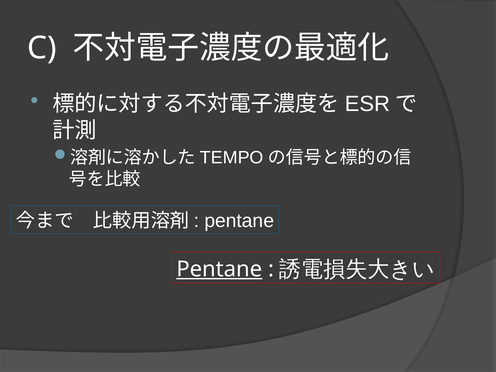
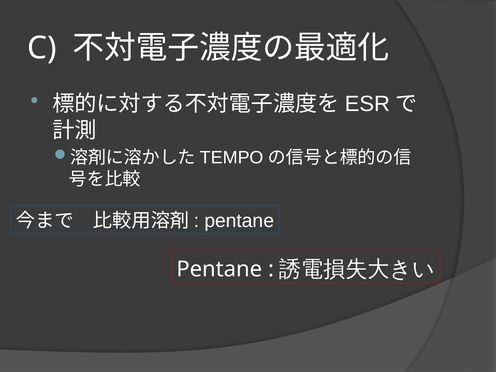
Pentane at (219, 269) underline: present -> none
